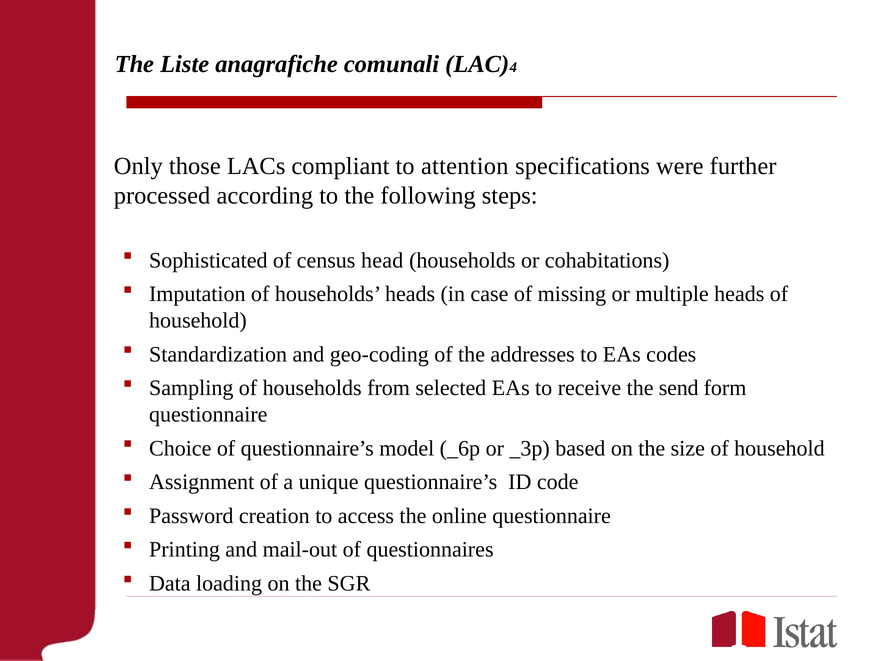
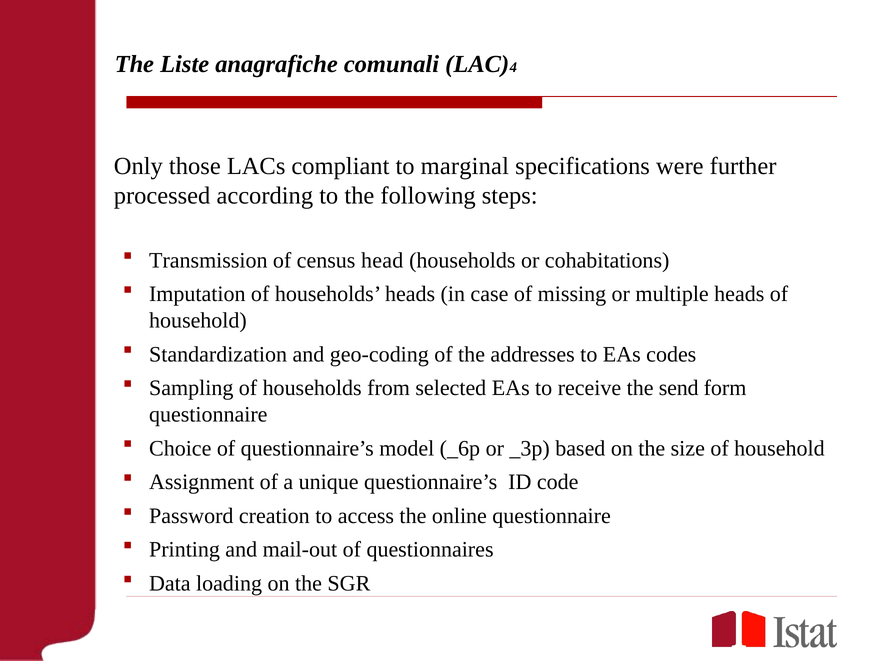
attention: attention -> marginal
Sophisticated: Sophisticated -> Transmission
